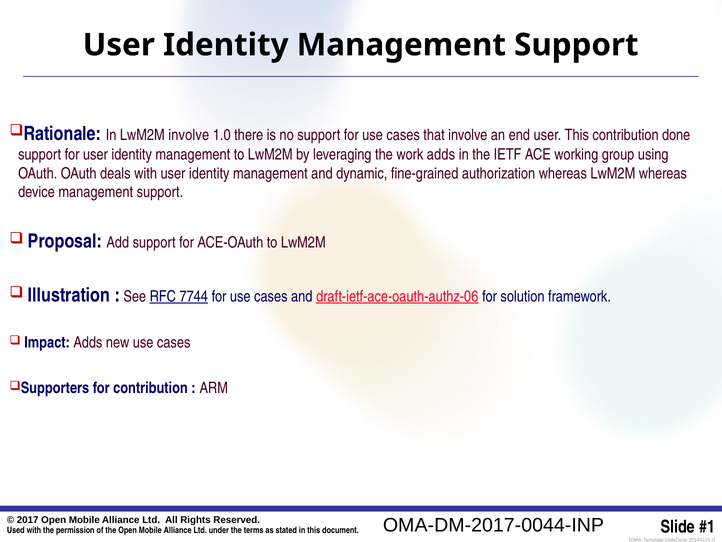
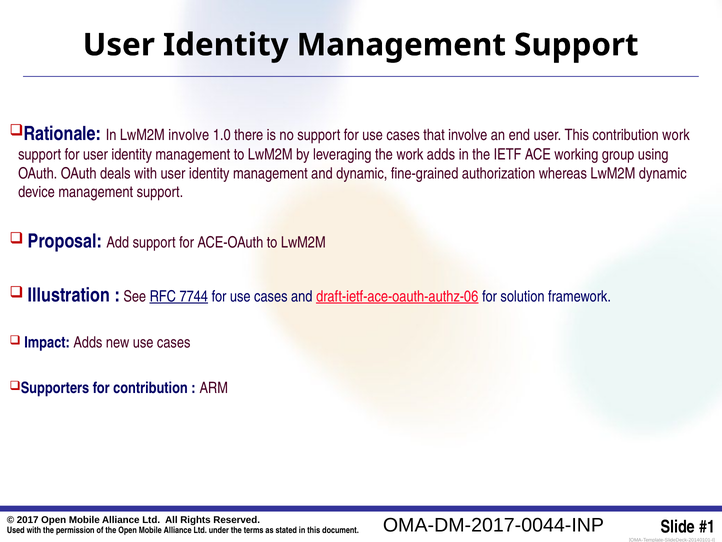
contribution done: done -> work
LwM2M whereas: whereas -> dynamic
